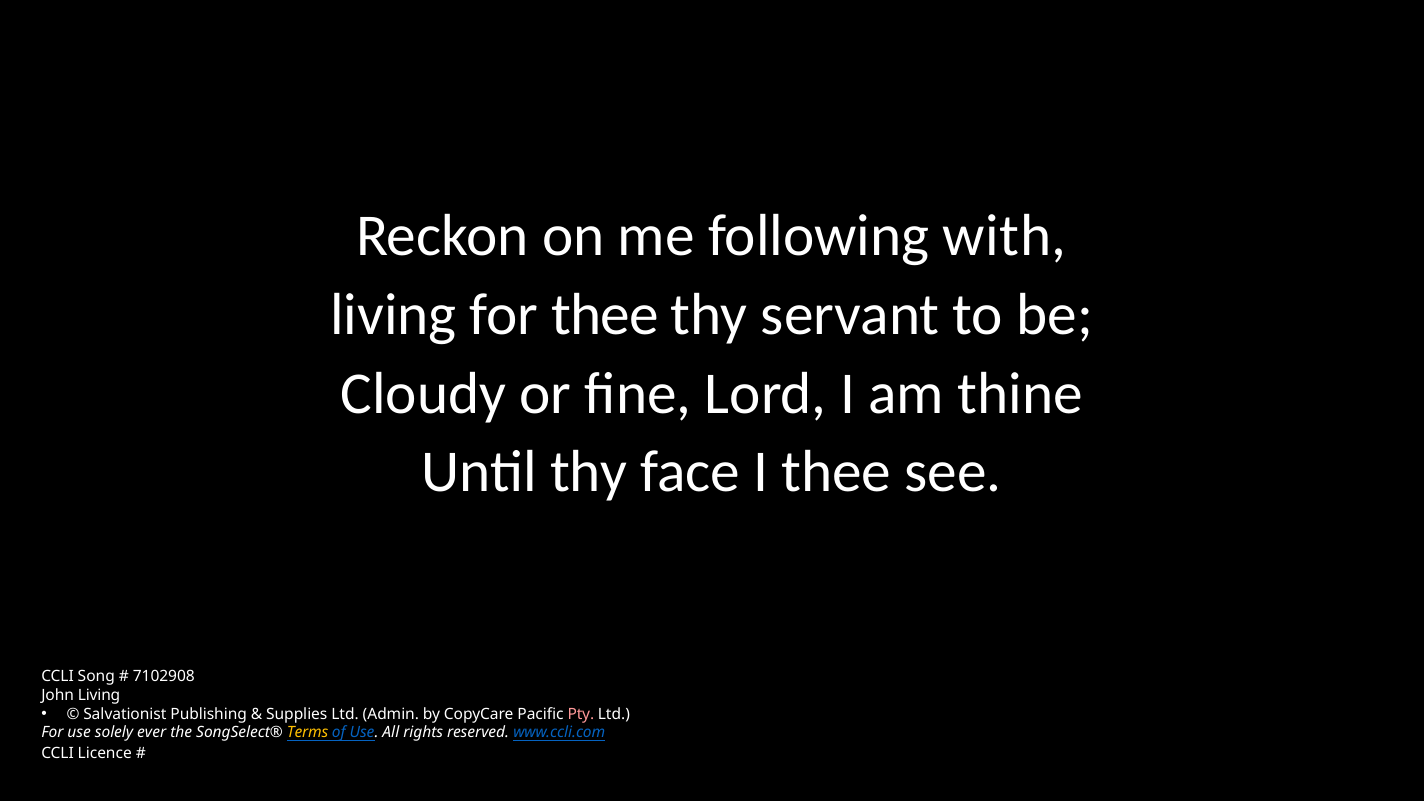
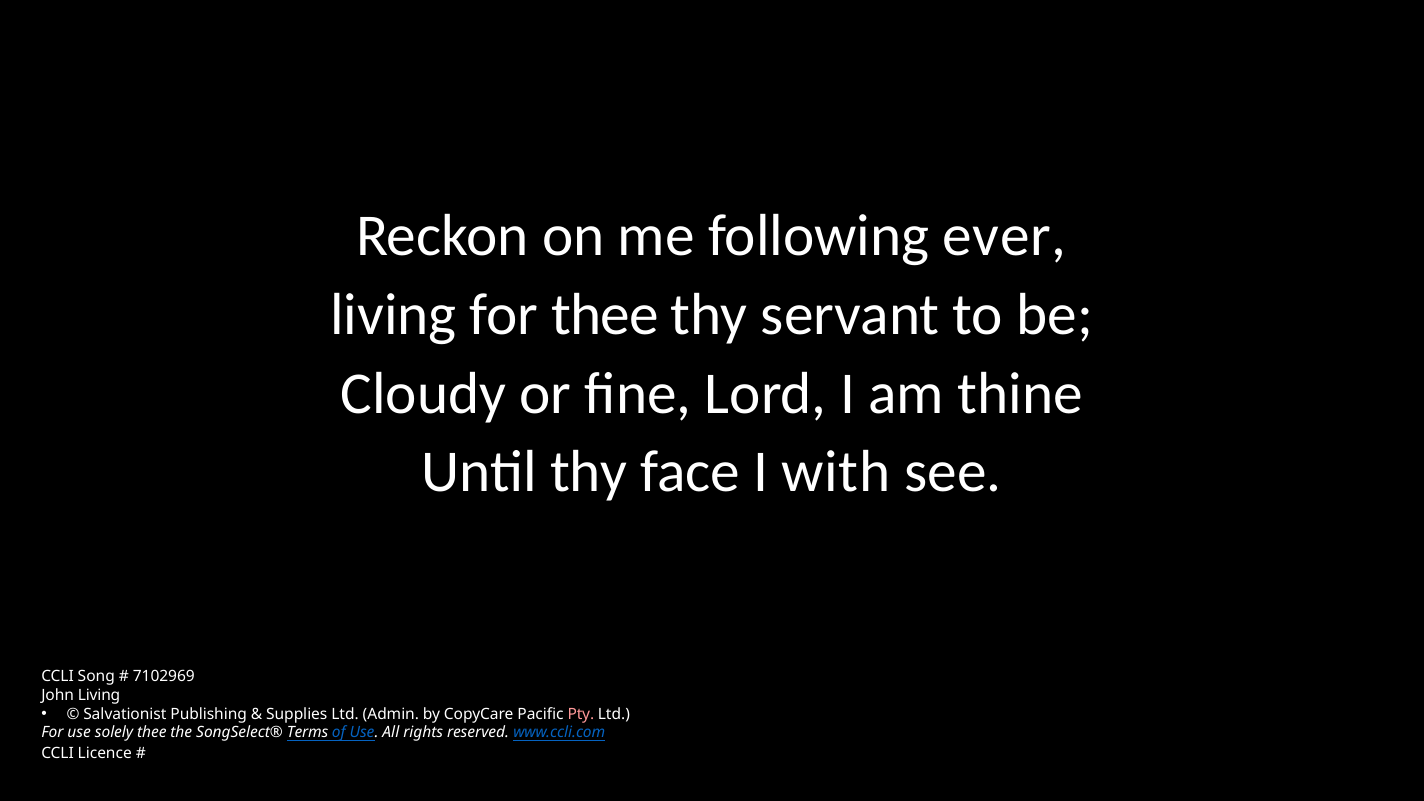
with: with -> ever
I thee: thee -> with
7102908: 7102908 -> 7102969
solely ever: ever -> thee
Terms colour: yellow -> white
